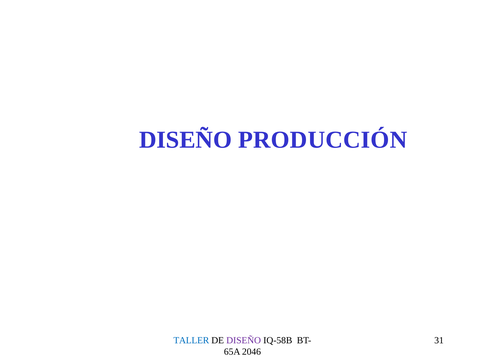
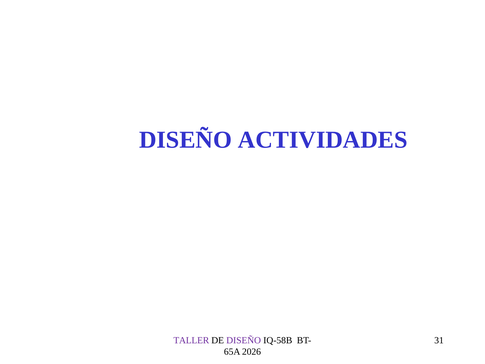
PRODUCCIÓN: PRODUCCIÓN -> ACTIVIDADES
TALLER colour: blue -> purple
2046: 2046 -> 2026
